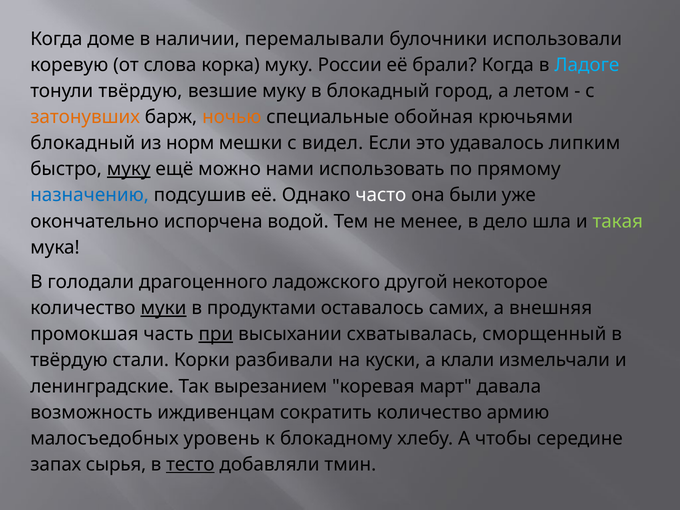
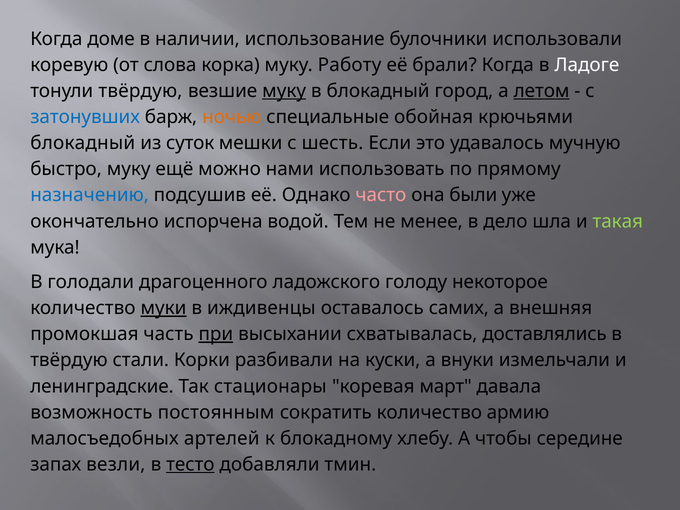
перемалывали: перемалывали -> использование
России: России -> Работу
Ладоге colour: light blue -> white
муку at (284, 91) underline: none -> present
летом underline: none -> present
затонувших colour: orange -> blue
норм: норм -> суток
видел: видел -> шесть
липким: липким -> мучную
муку at (129, 169) underline: present -> none
часто colour: white -> pink
другой: другой -> голоду
продуктами: продуктами -> иждивенцы
сморщенный: сморщенный -> доставлялись
клали: клали -> внуки
вырезанием: вырезанием -> стационары
иждивенцам: иждивенцам -> постоянным
уровень: уровень -> артелей
сырья: сырья -> везли
